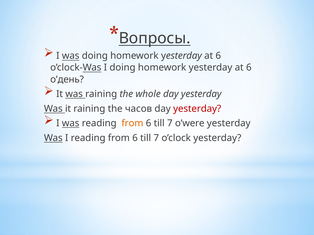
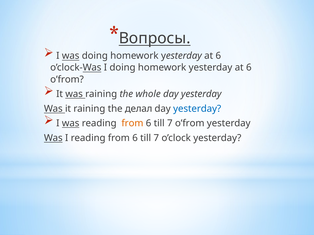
o’день at (67, 80): o’день -> o’from
часов: часов -> делал
yesterday at (197, 109) colour: red -> blue
7 o’were: o’were -> o’from
